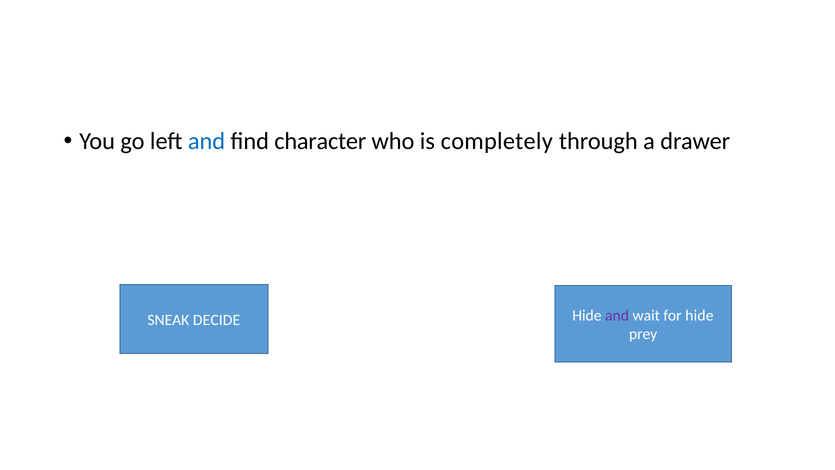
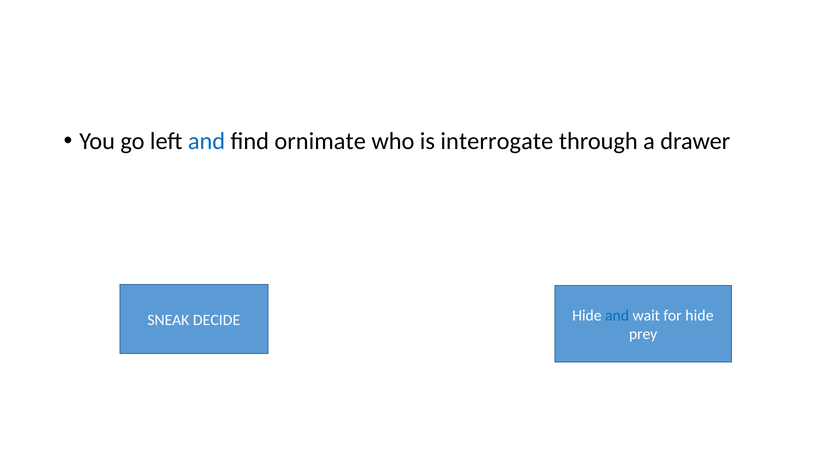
character: character -> ornimate
completely: completely -> interrogate
and at (617, 315) colour: purple -> blue
